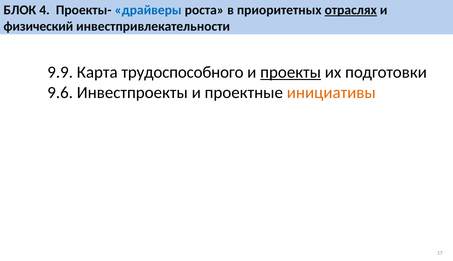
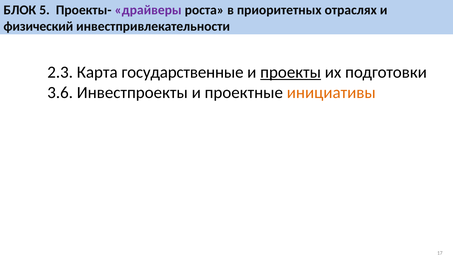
4: 4 -> 5
драйверы colour: blue -> purple
отраслях underline: present -> none
9.9: 9.9 -> 2.3
трудоспособного: трудоспособного -> государственные
9.6: 9.6 -> 3.6
